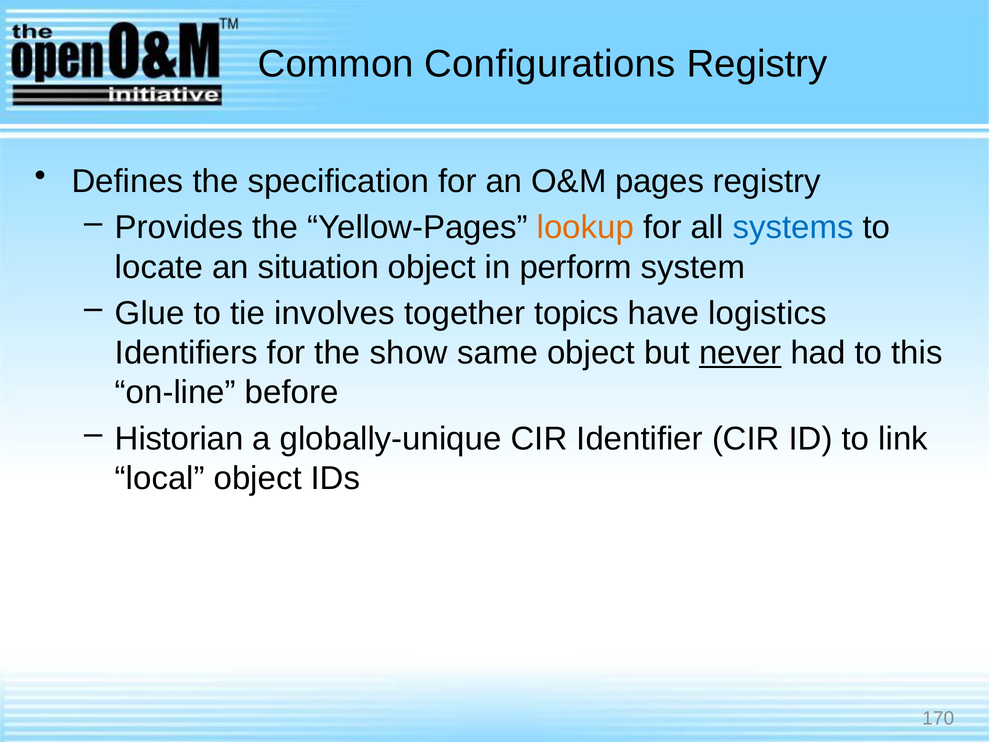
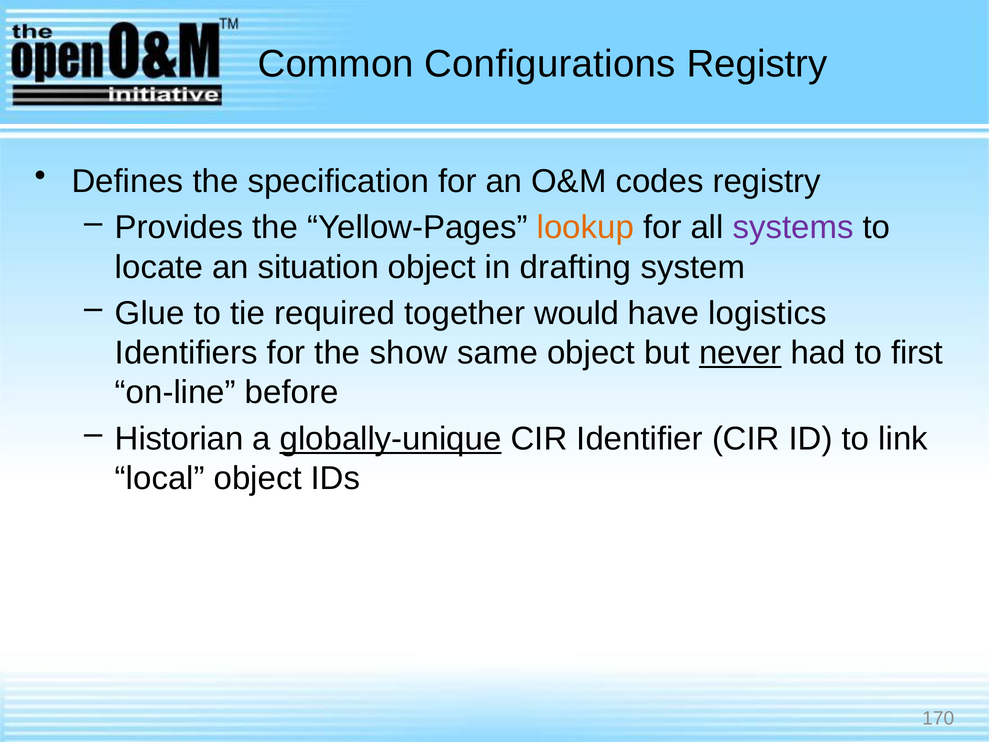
pages: pages -> codes
systems colour: blue -> purple
perform: perform -> drafting
involves: involves -> required
topics: topics -> would
this: this -> first
globally-unique underline: none -> present
